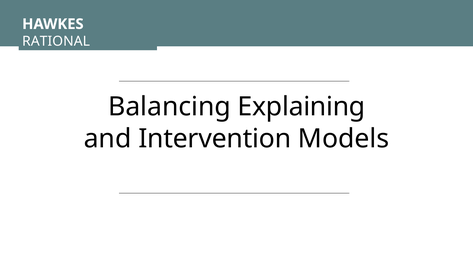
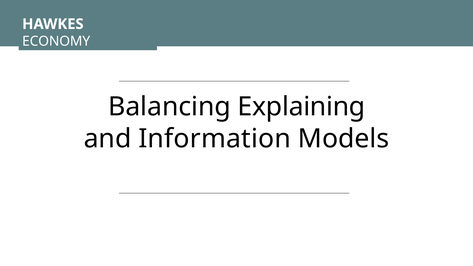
RATIONAL: RATIONAL -> ECONOMY
Intervention: Intervention -> Information
